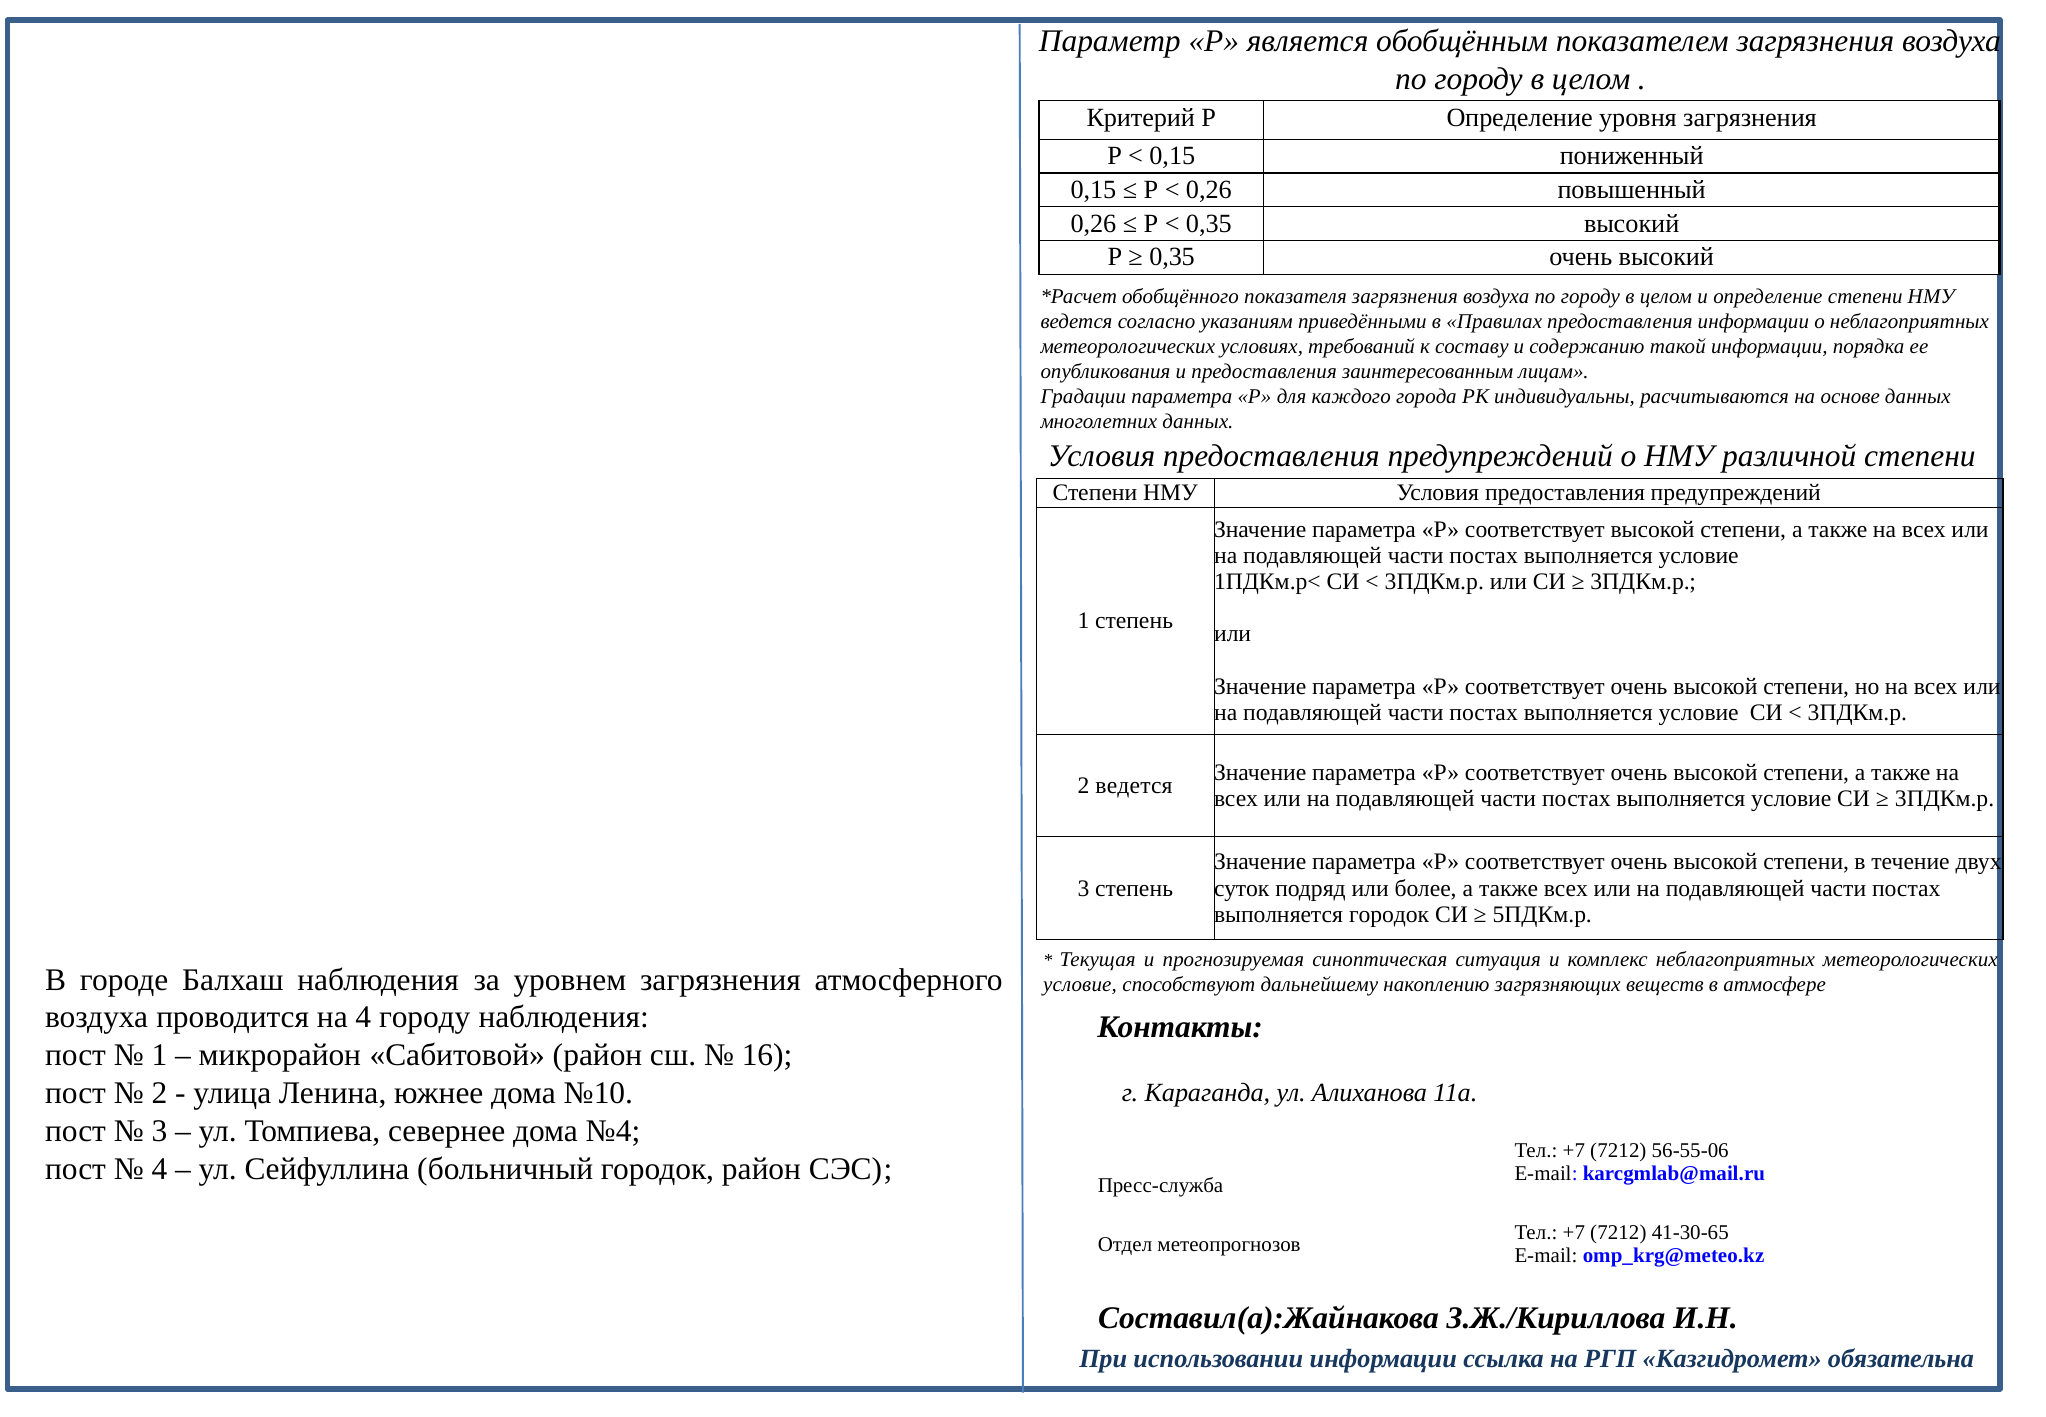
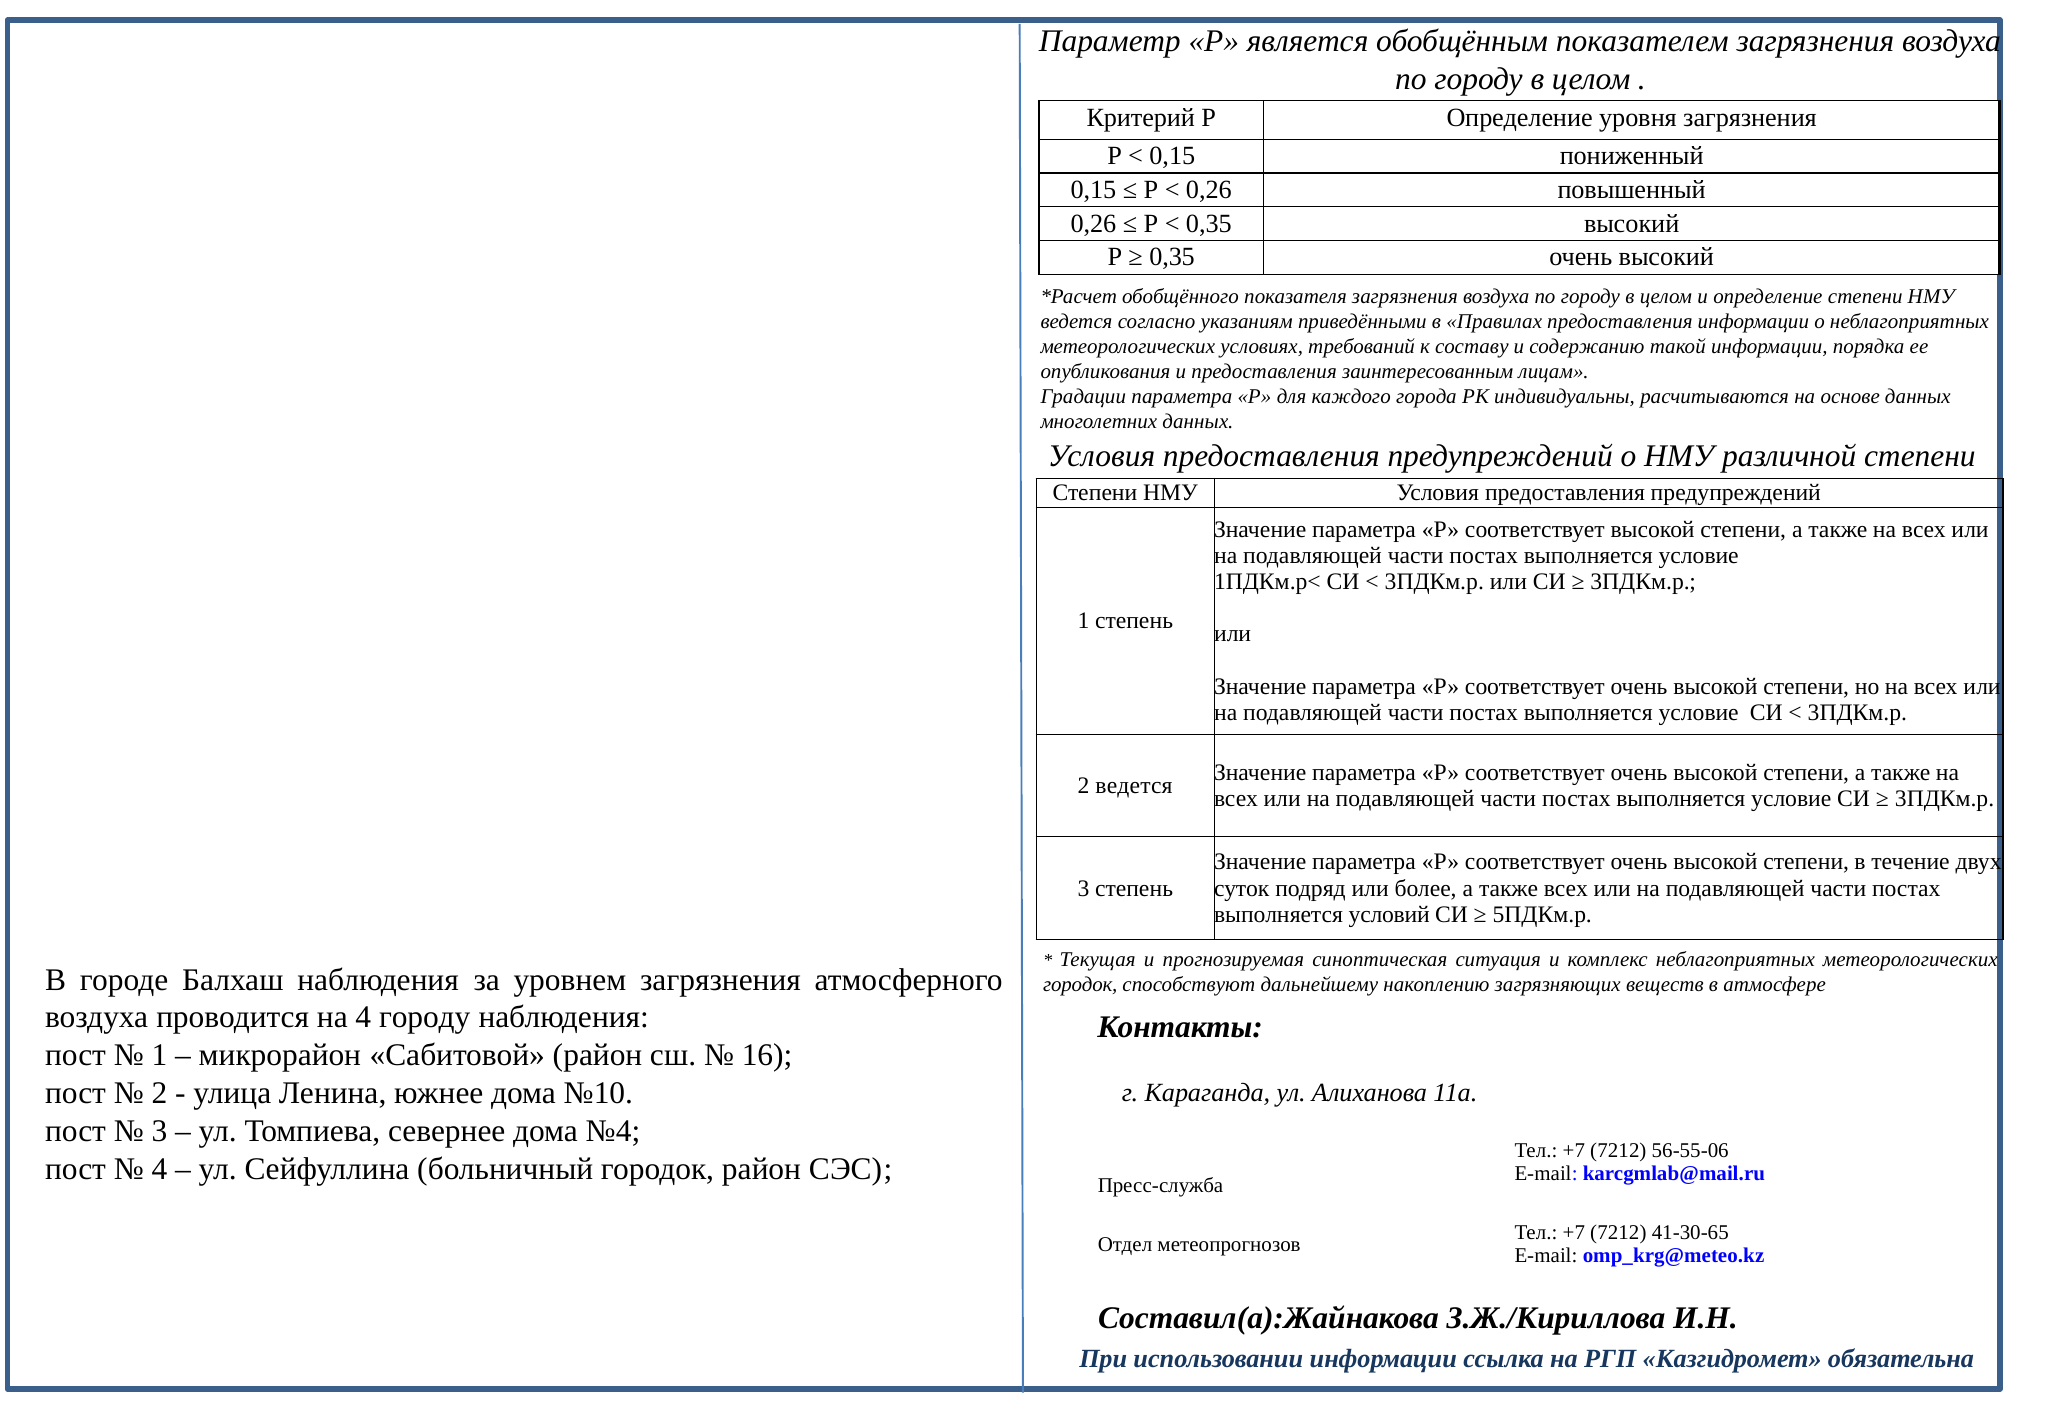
выполняется городок: городок -> условий
условие at (1080, 985): условие -> городок
